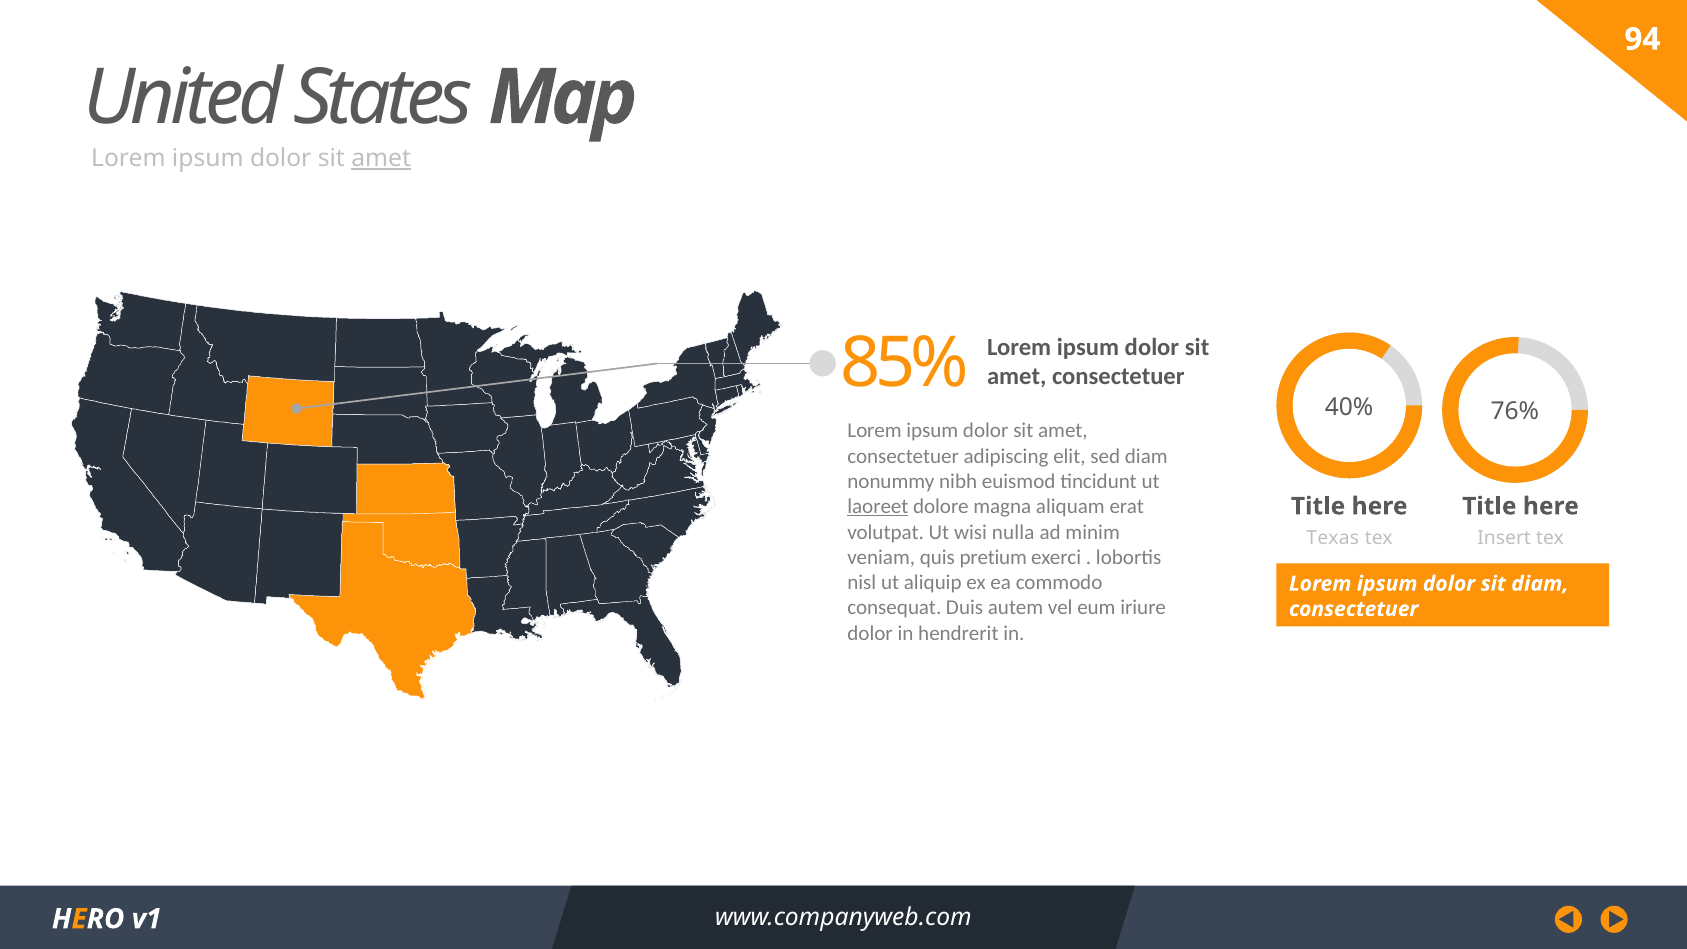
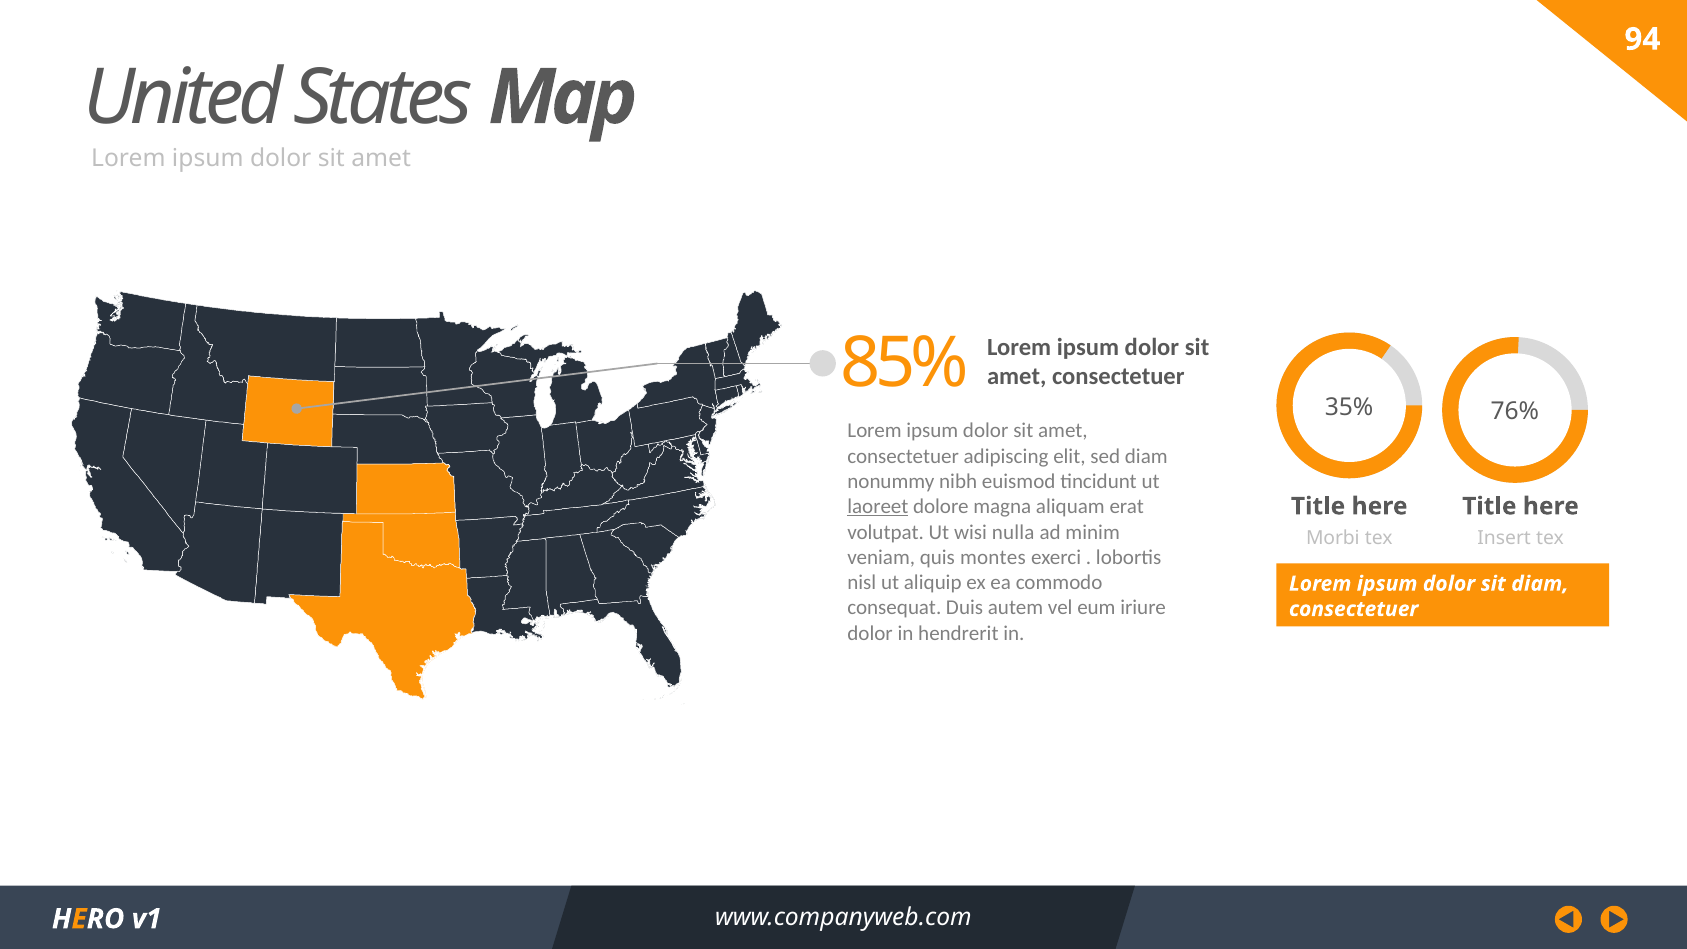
amet at (381, 158) underline: present -> none
40%: 40% -> 35%
Texas: Texas -> Morbi
pretium: pretium -> montes
